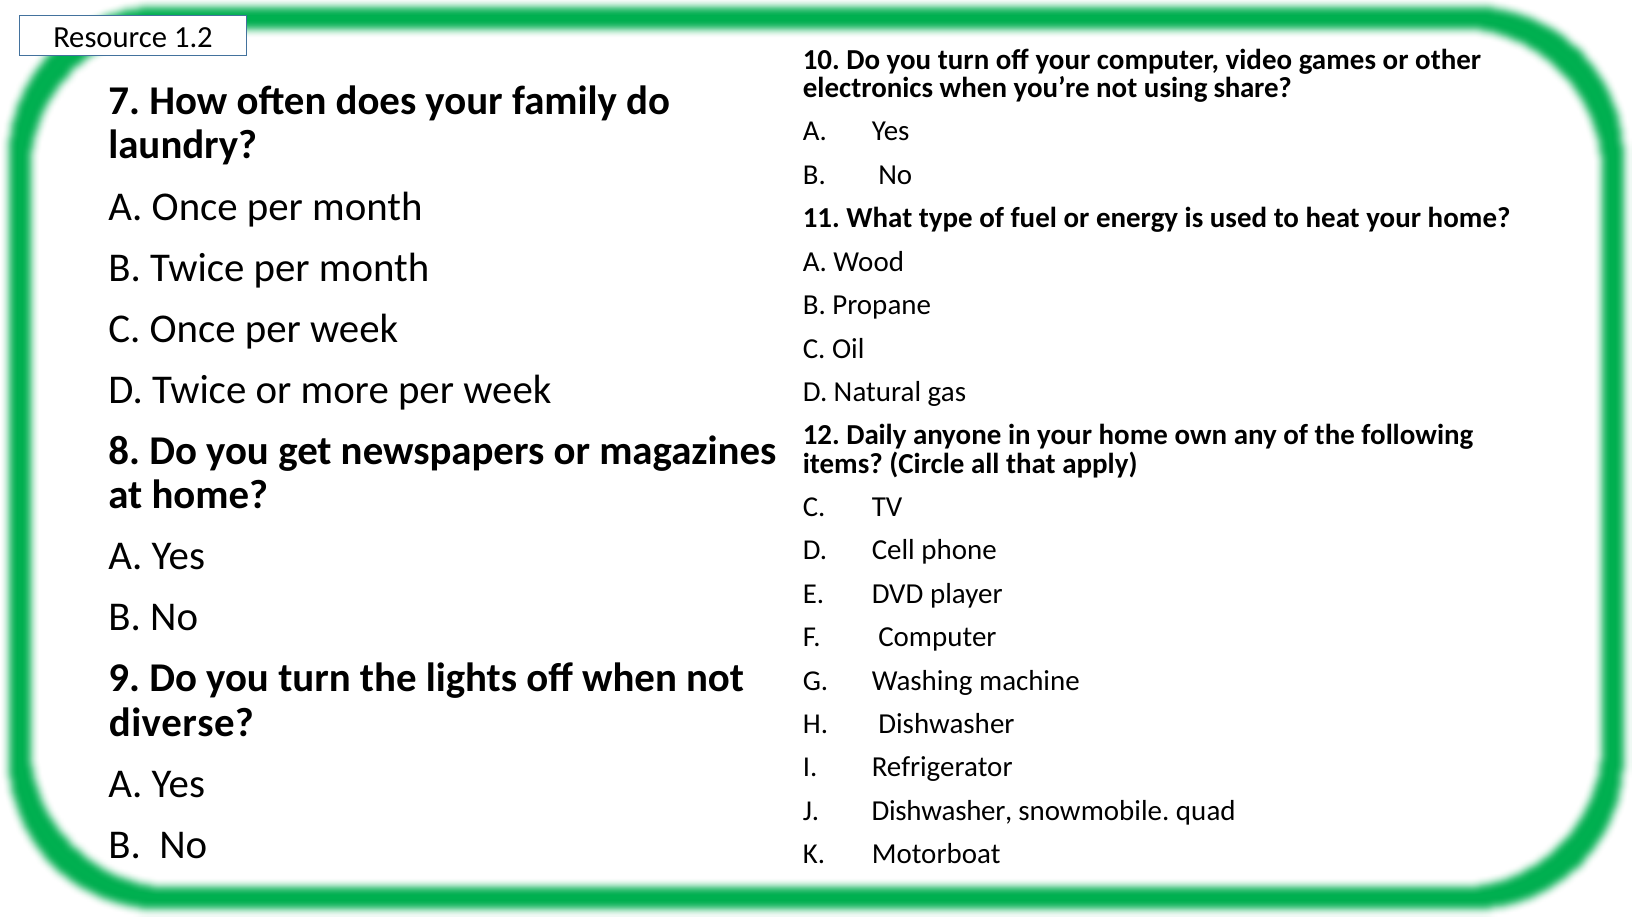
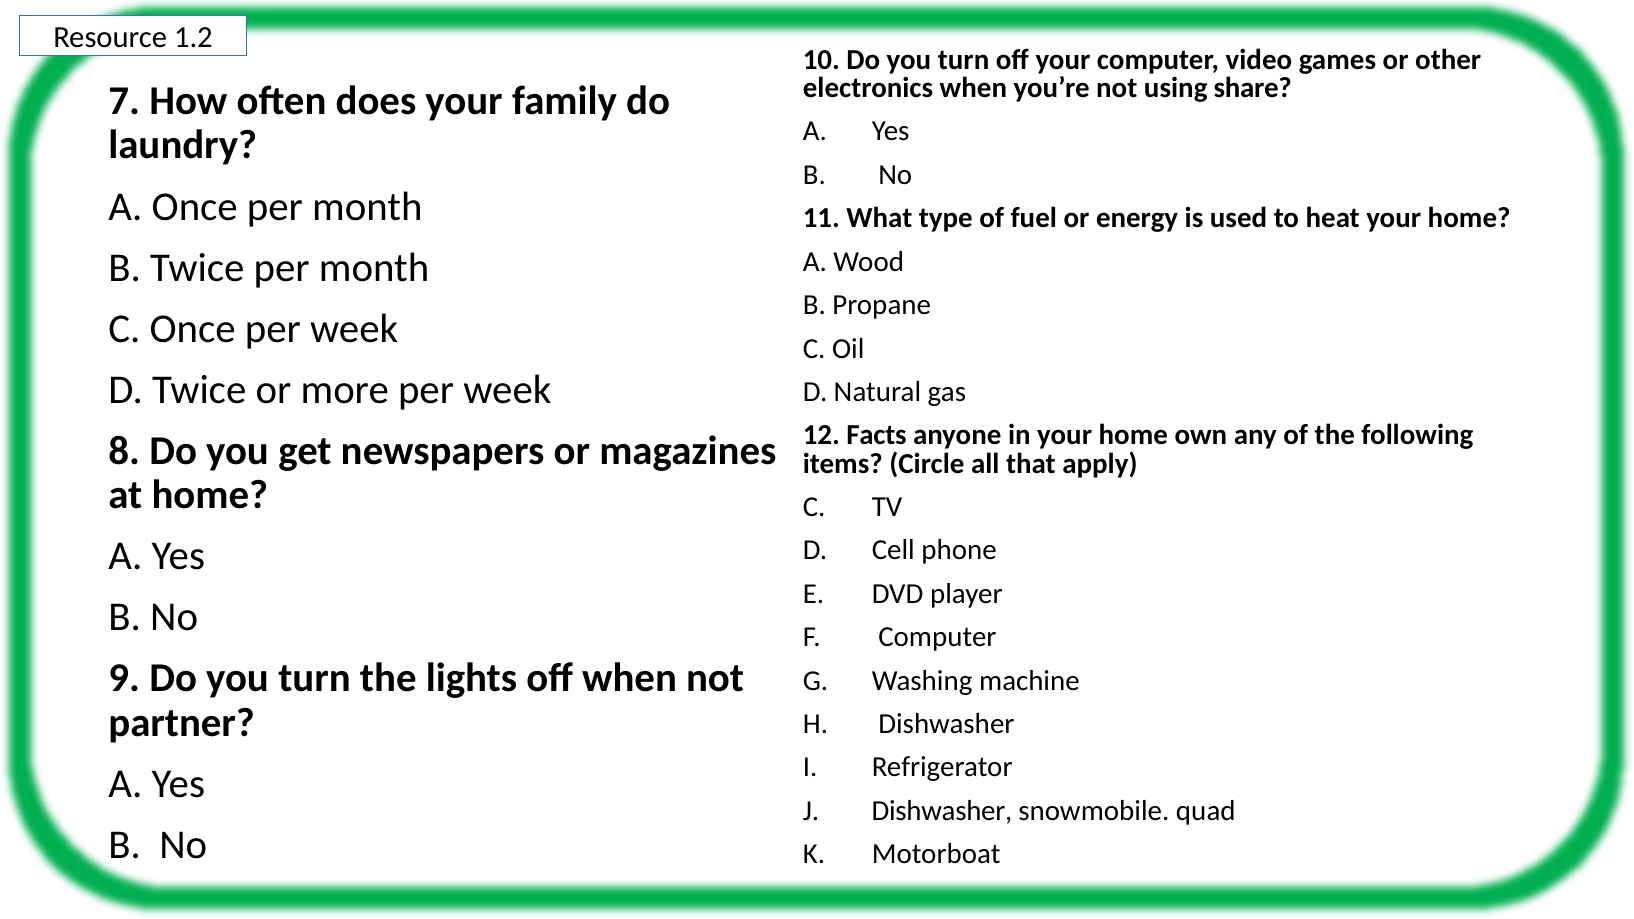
Daily: Daily -> Facts
diverse: diverse -> partner
